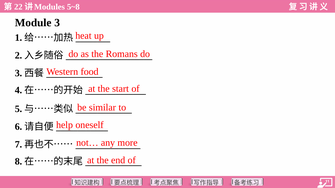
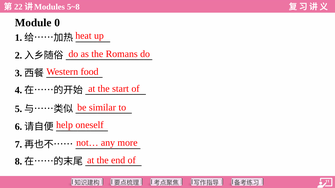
Module 3: 3 -> 0
